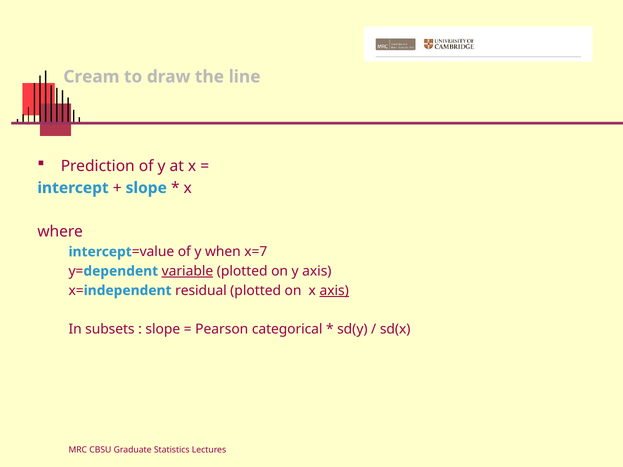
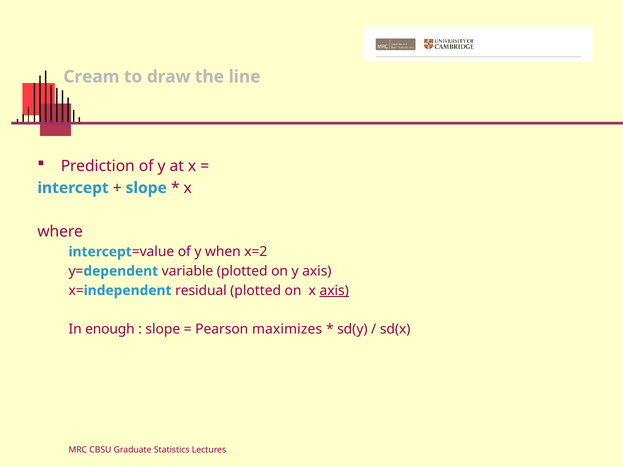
x=7: x=7 -> x=2
variable underline: present -> none
subsets: subsets -> enough
categorical: categorical -> maximizes
